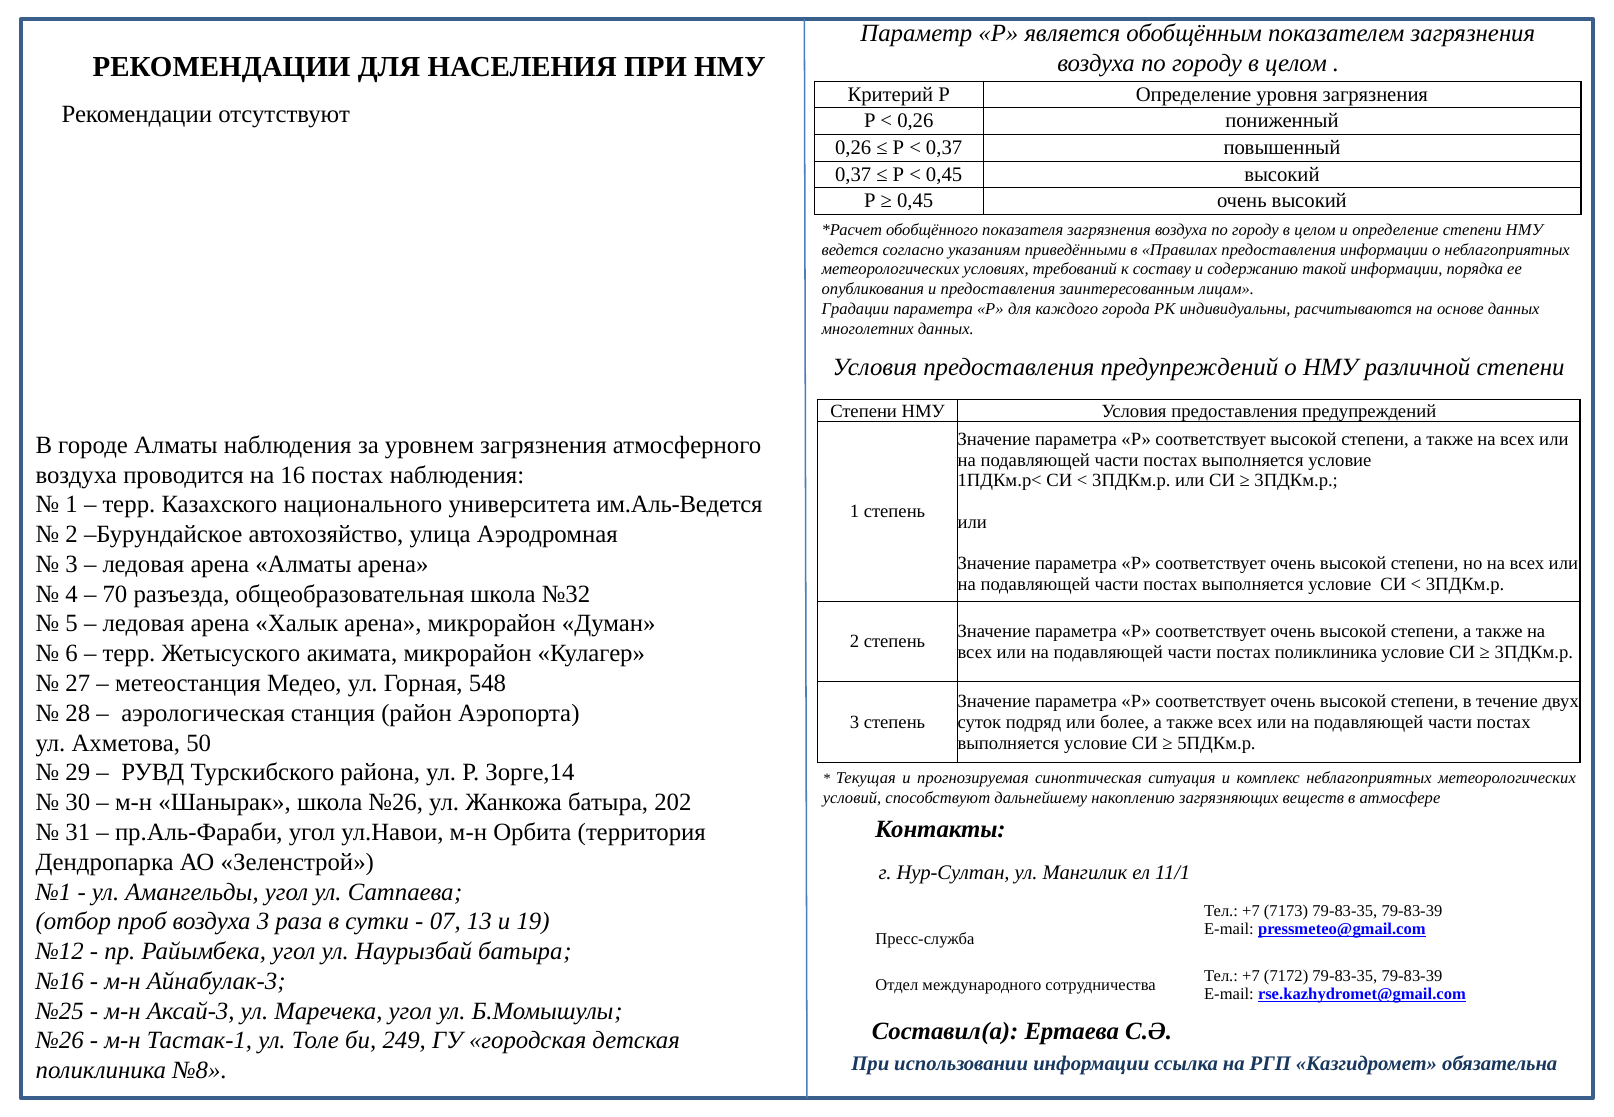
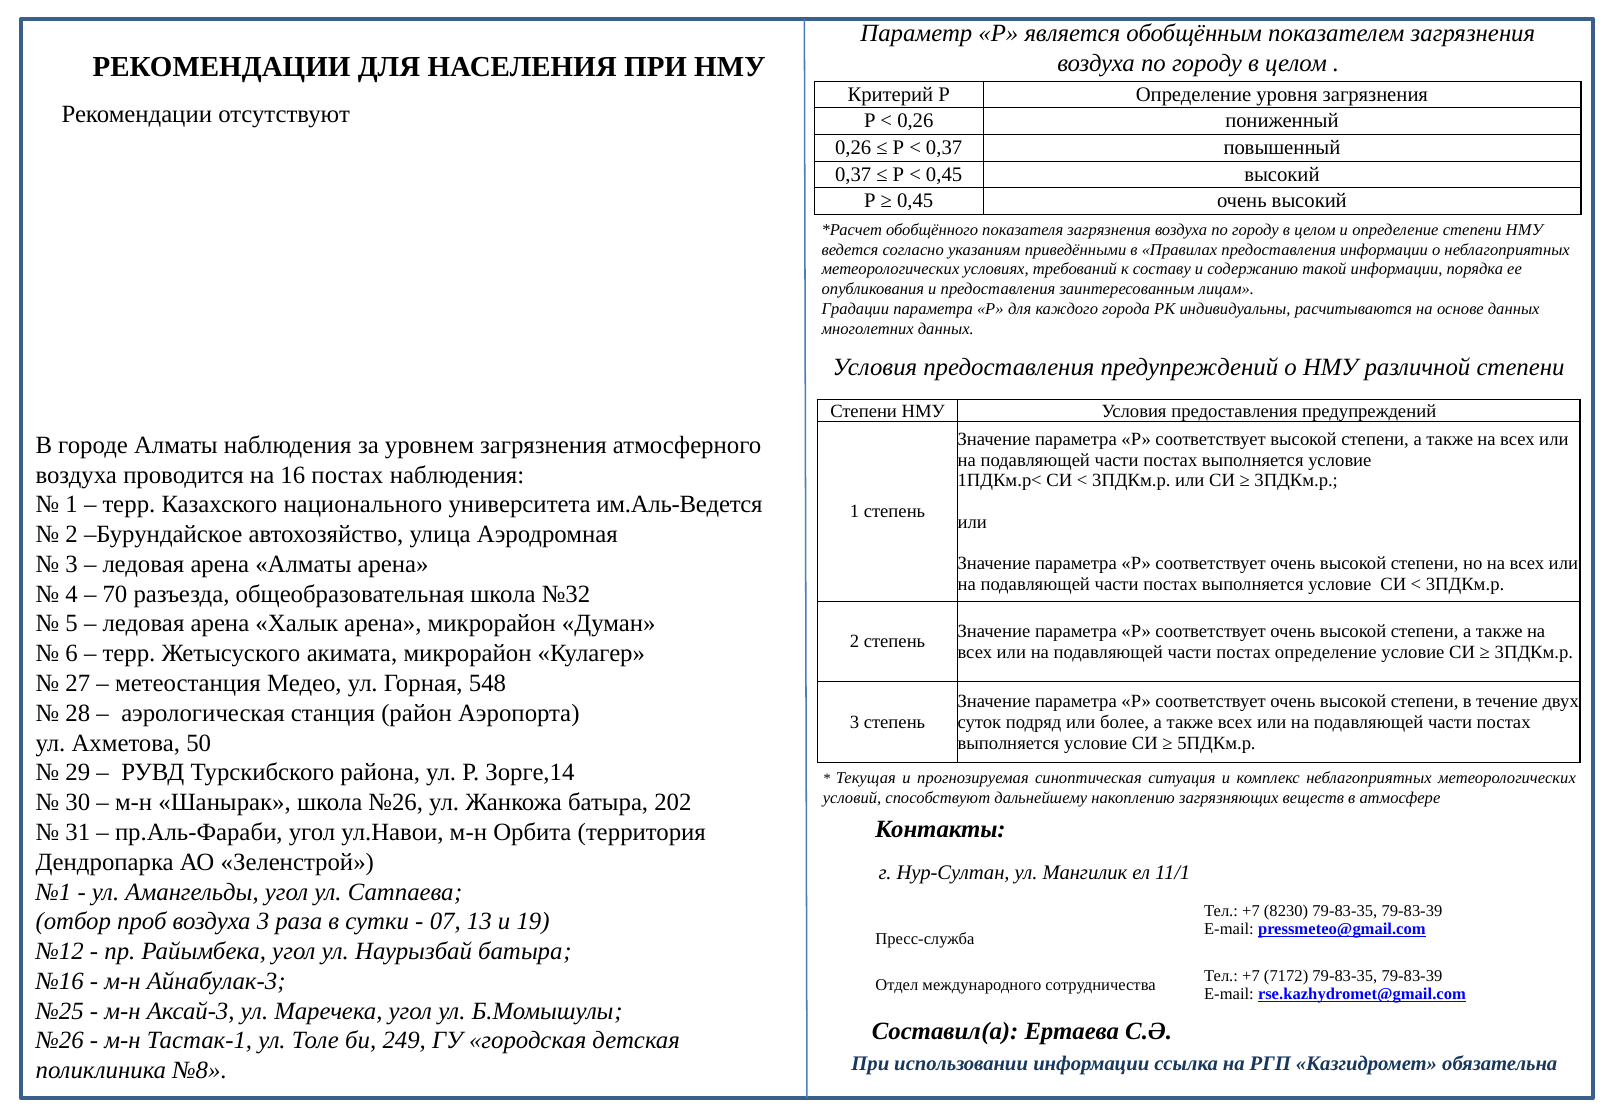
постах поликлиника: поликлиника -> определение
7173: 7173 -> 8230
